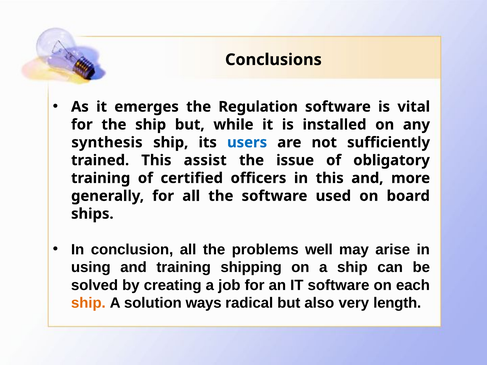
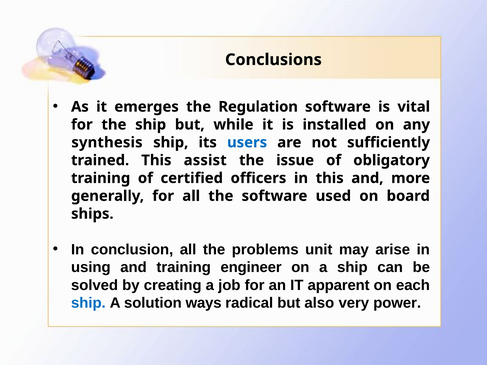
well: well -> unit
shipping: shipping -> engineer
IT software: software -> apparent
ship at (88, 303) colour: orange -> blue
length: length -> power
